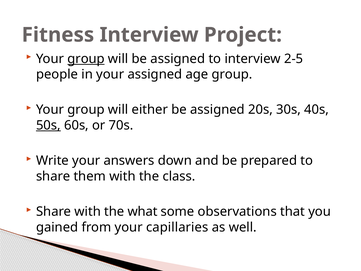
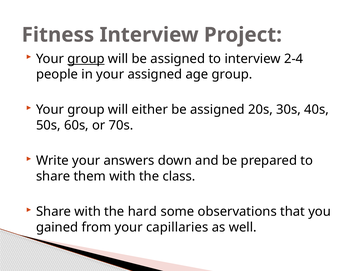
2-5: 2-5 -> 2-4
50s underline: present -> none
what: what -> hard
